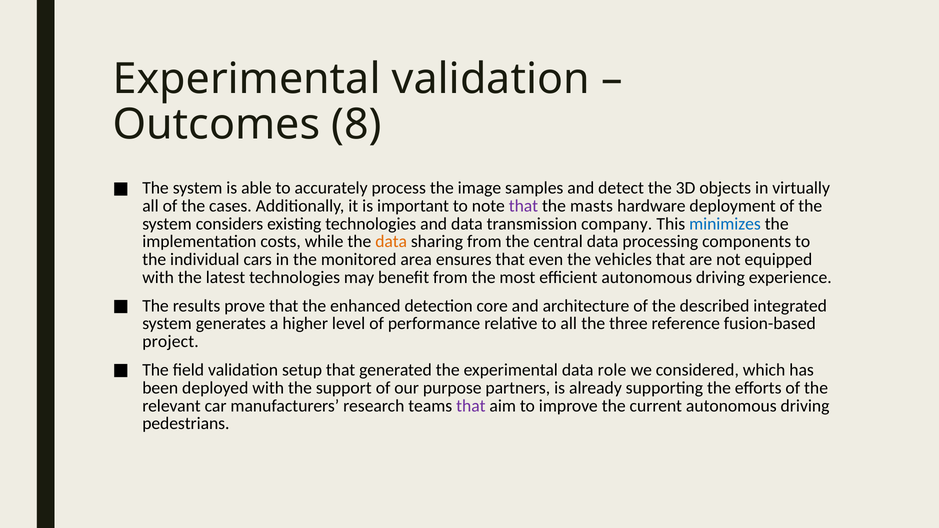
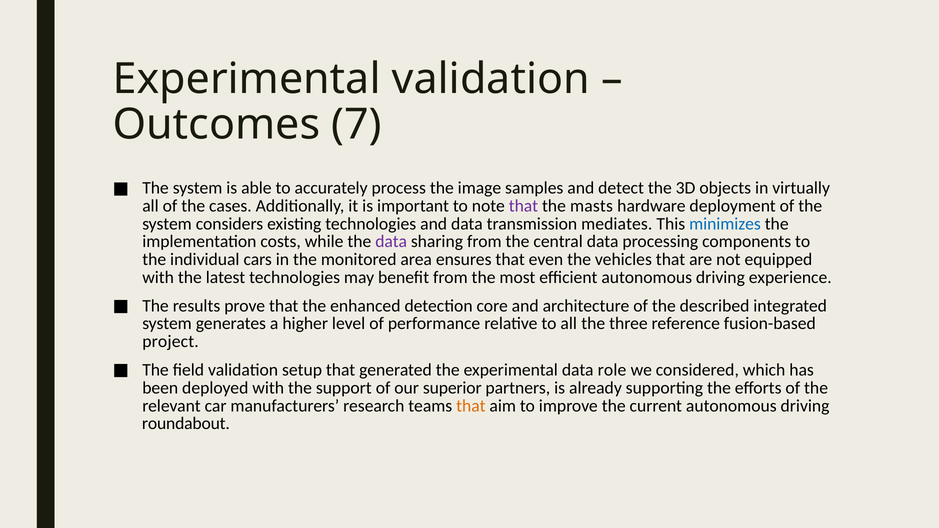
8: 8 -> 7
company: company -> mediates
data at (391, 242) colour: orange -> purple
purpose: purpose -> superior
that at (471, 406) colour: purple -> orange
pedestrians: pedestrians -> roundabout
